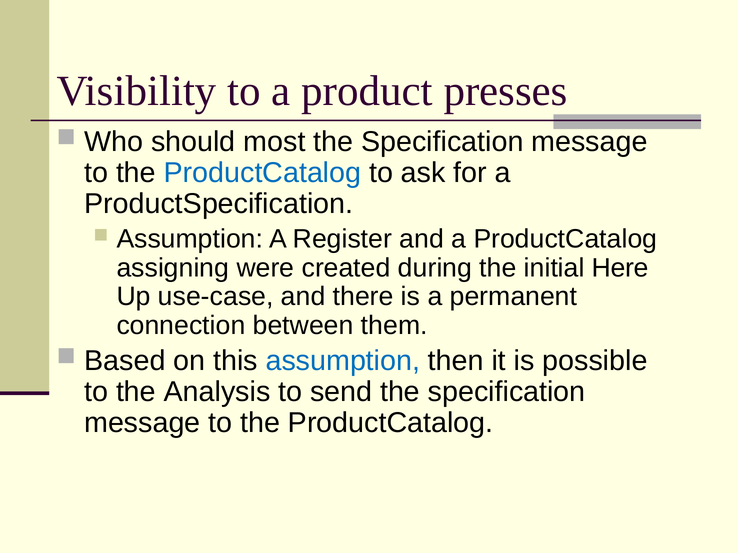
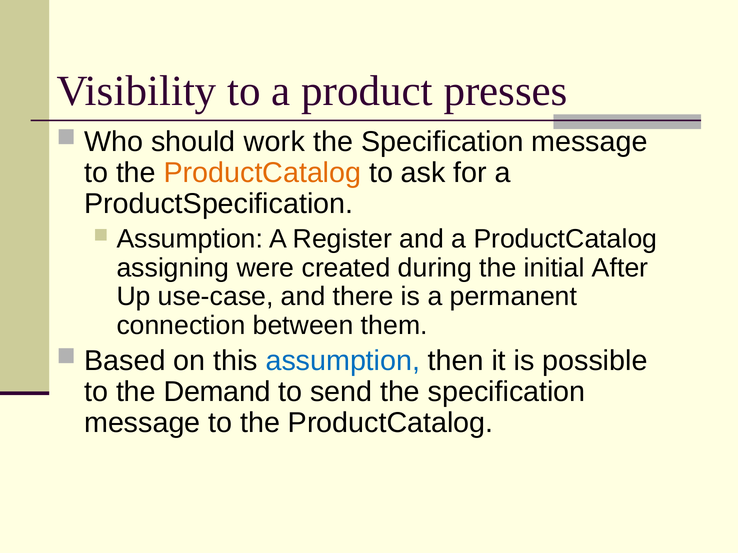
most: most -> work
ProductCatalog at (262, 173) colour: blue -> orange
Here: Here -> After
Analysis: Analysis -> Demand
